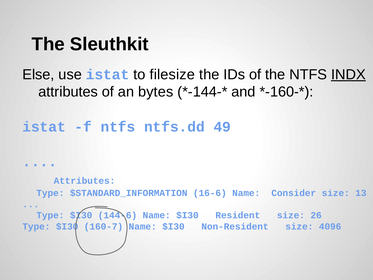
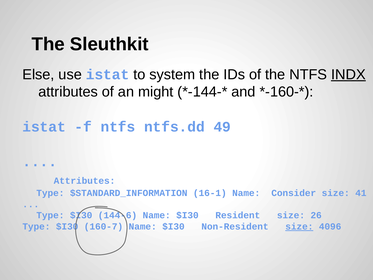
filesize: filesize -> system
bytes: bytes -> might
16-6: 16-6 -> 16-1
13: 13 -> 41
size at (299, 226) underline: none -> present
